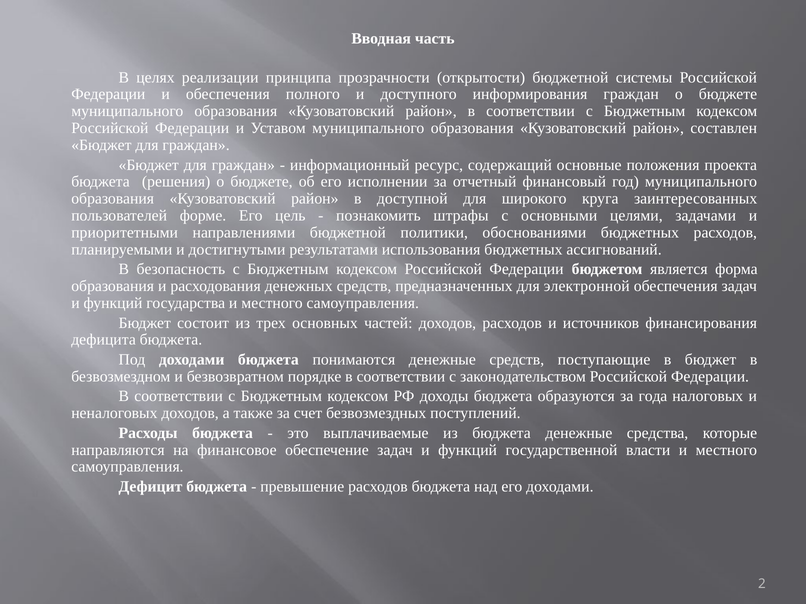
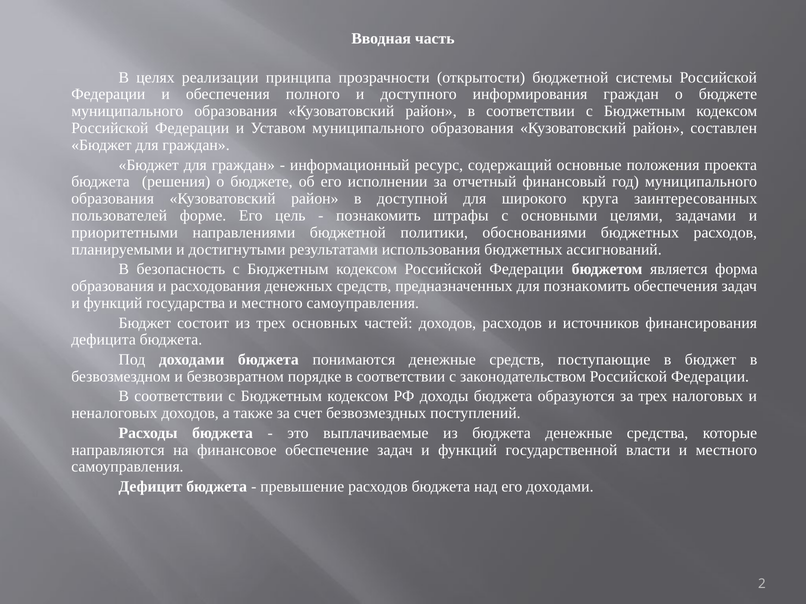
для электронной: электронной -> познакомить
за года: года -> трех
